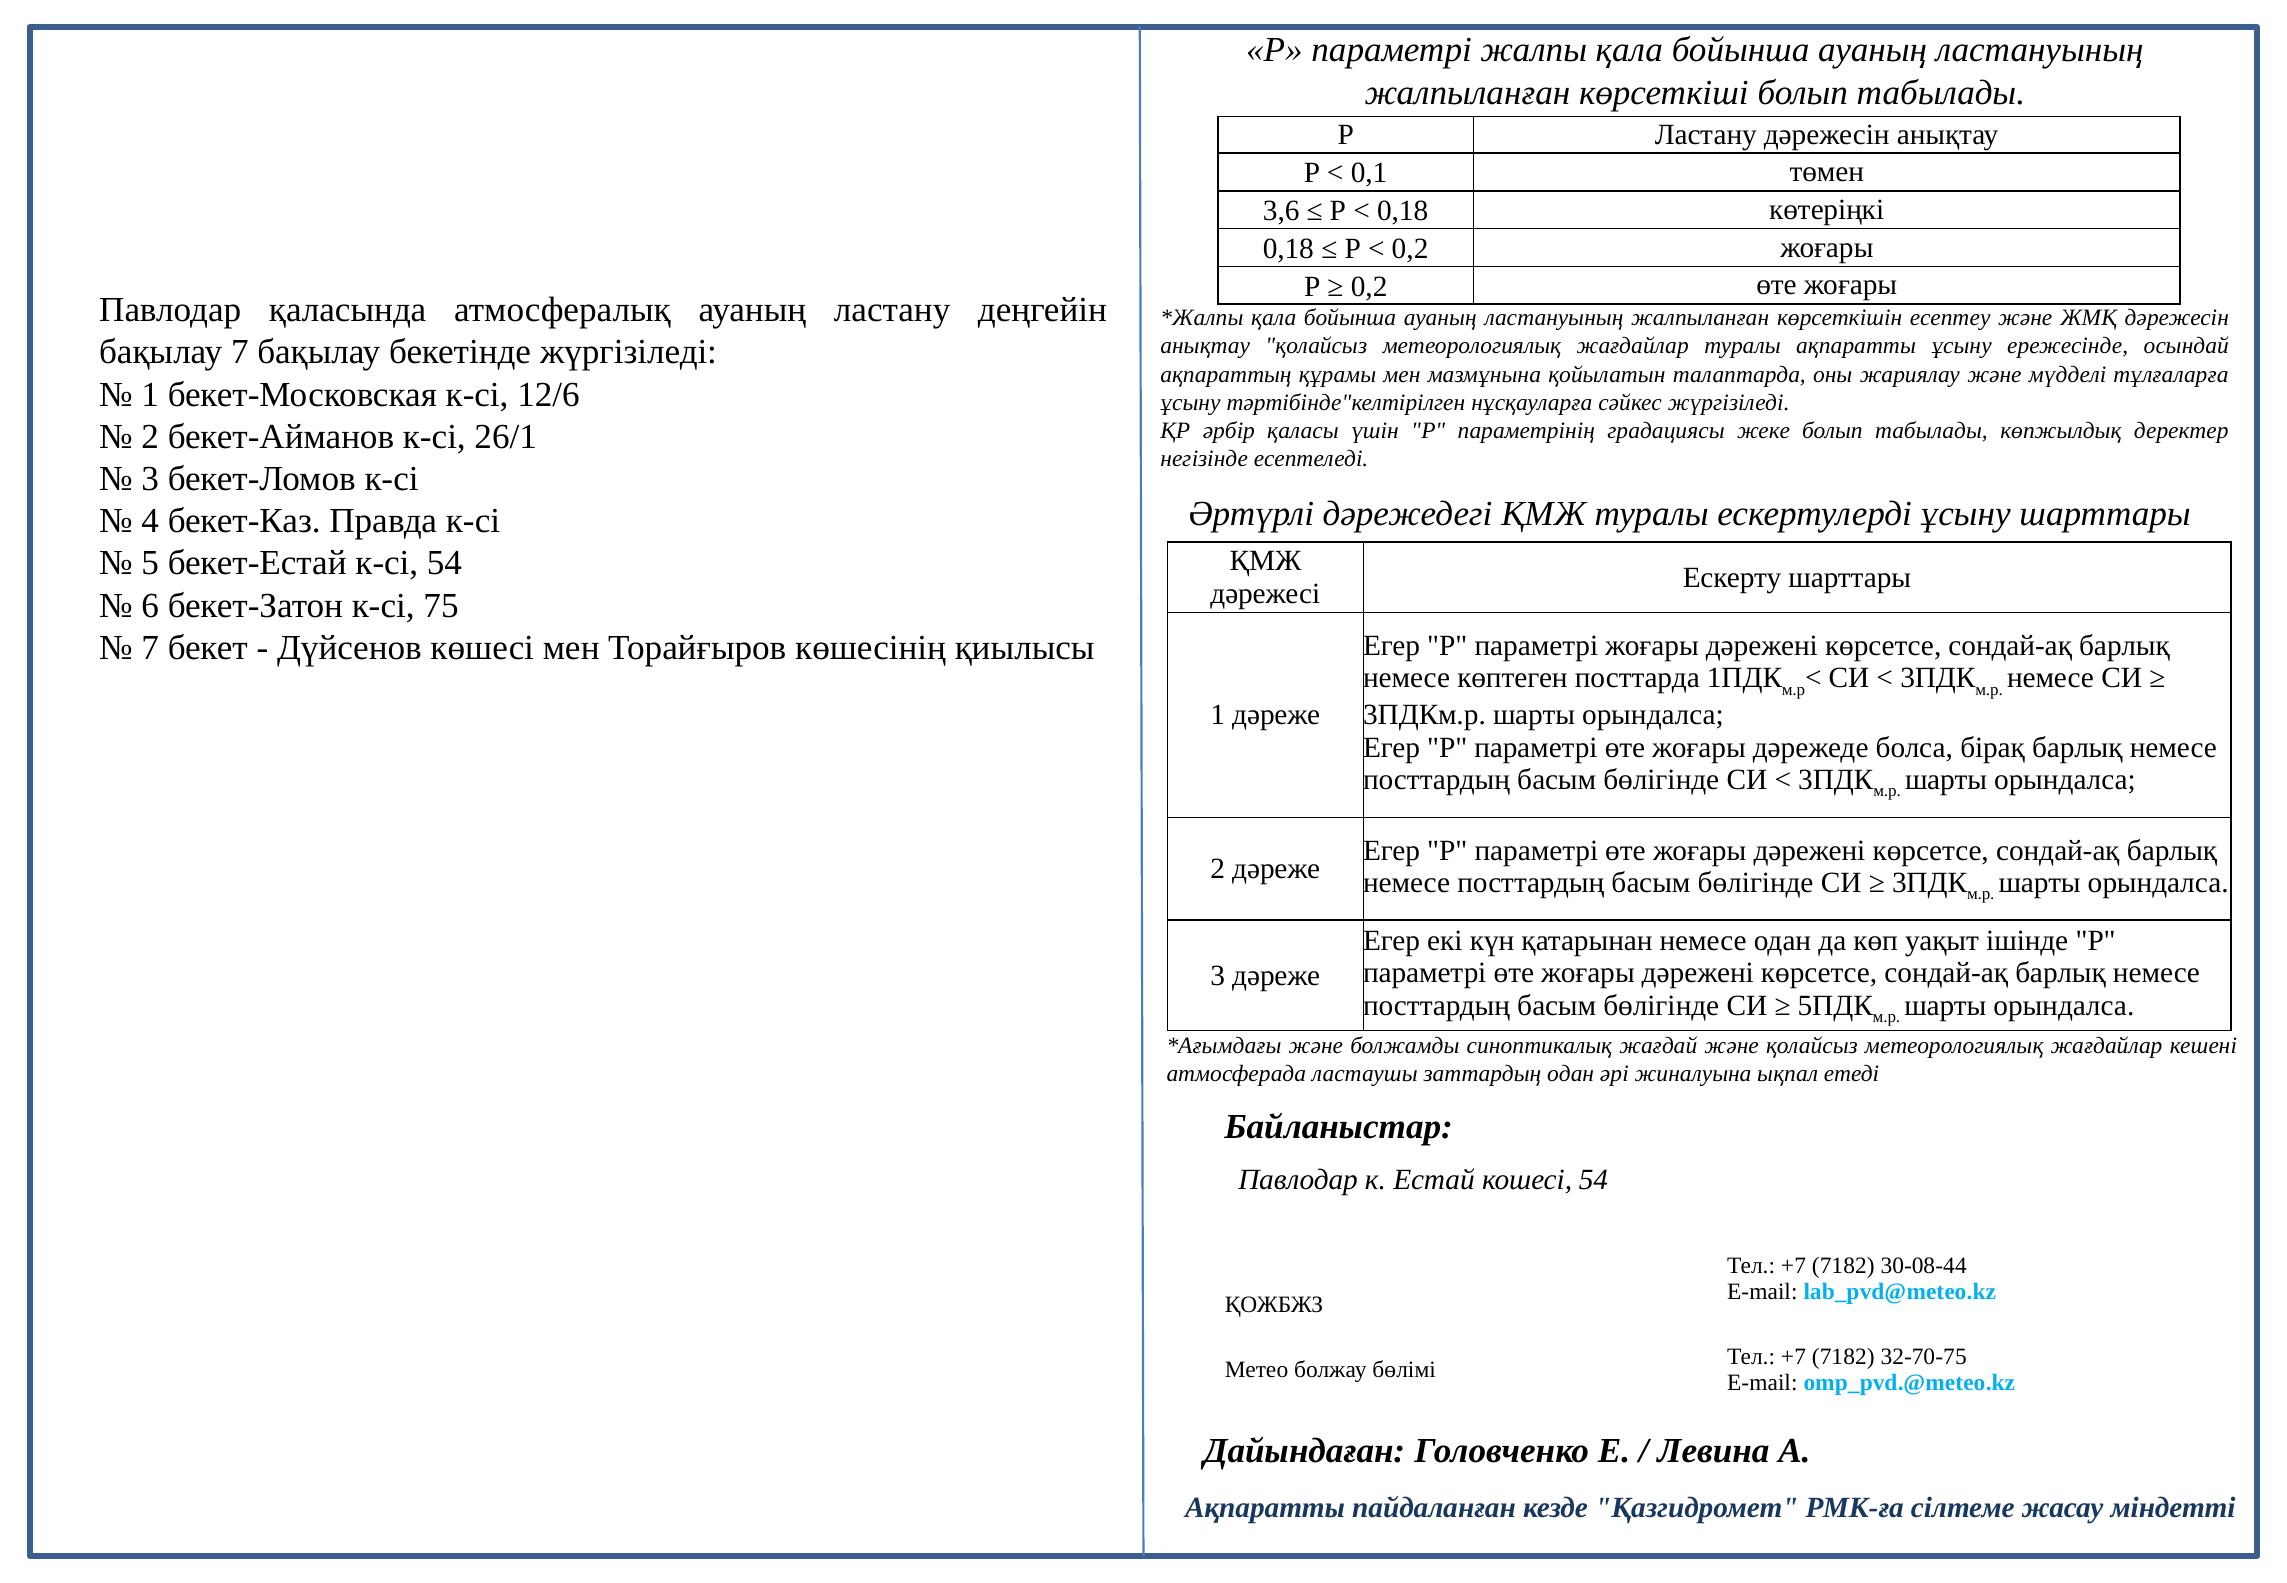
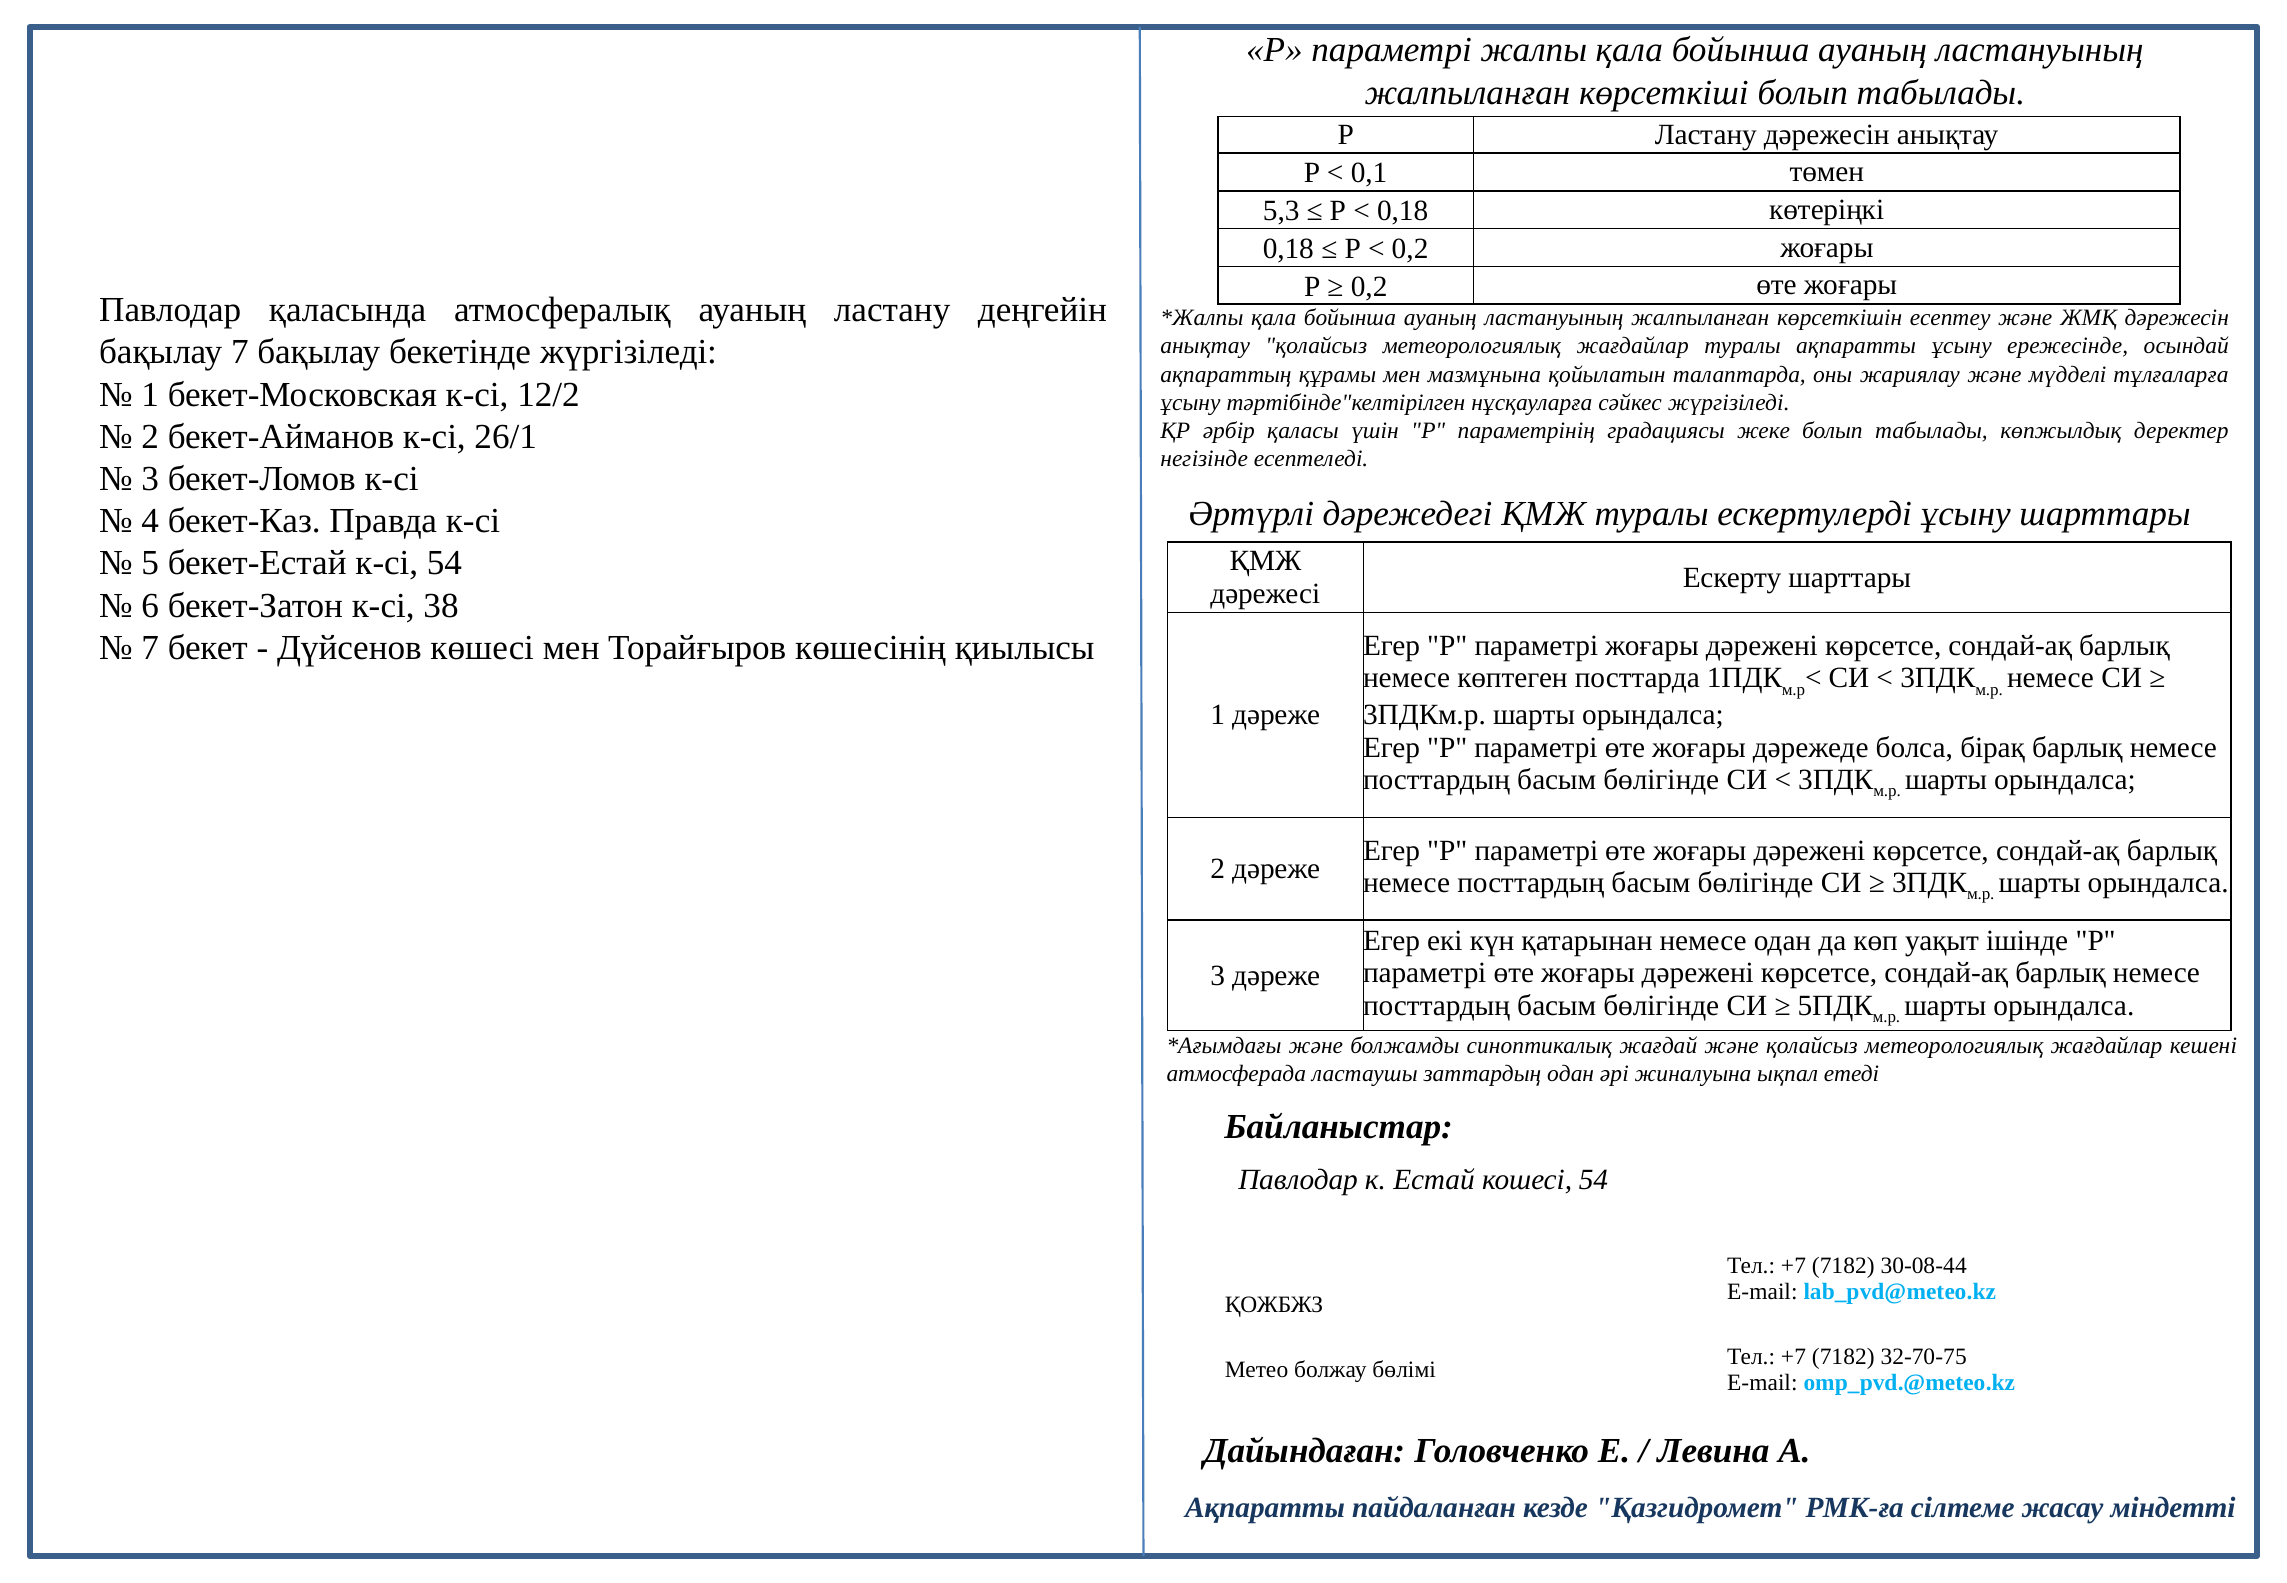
3,6: 3,6 -> 5,3
12/6: 12/6 -> 12/2
75: 75 -> 38
